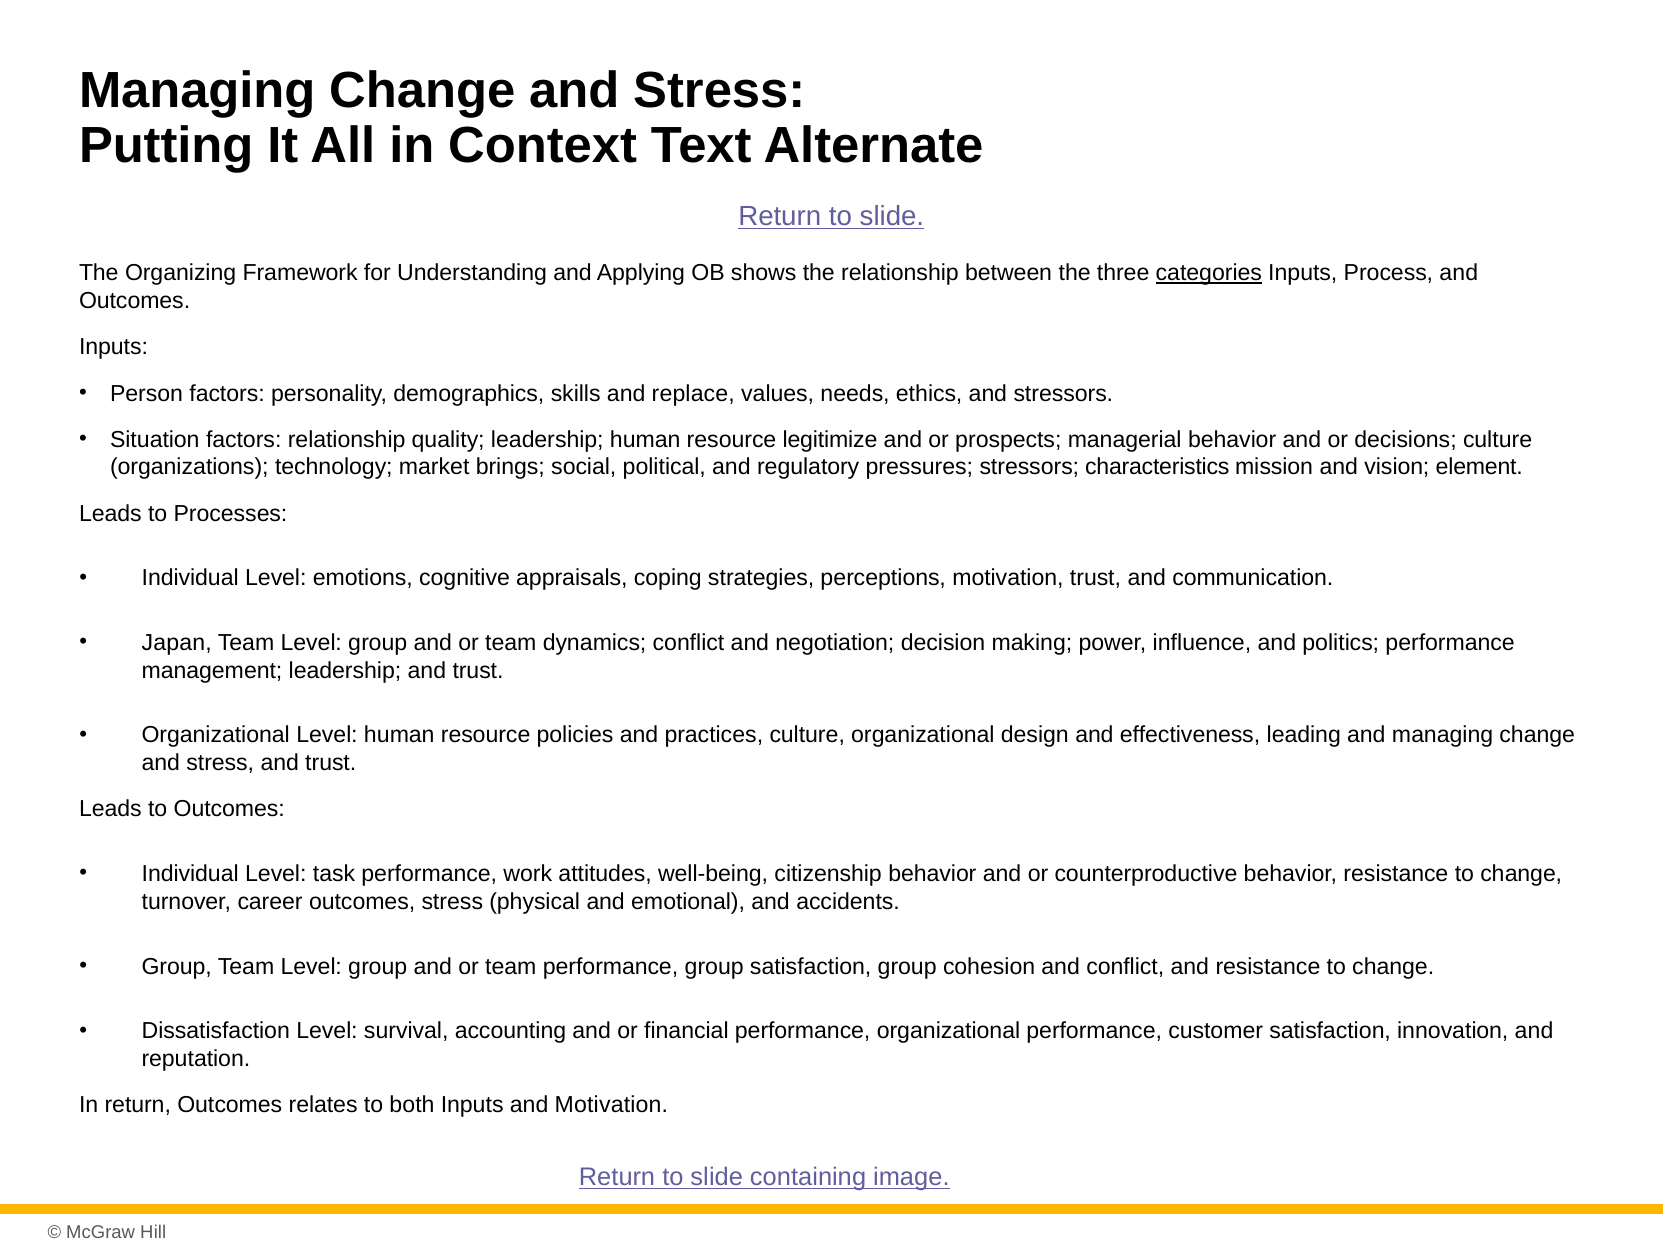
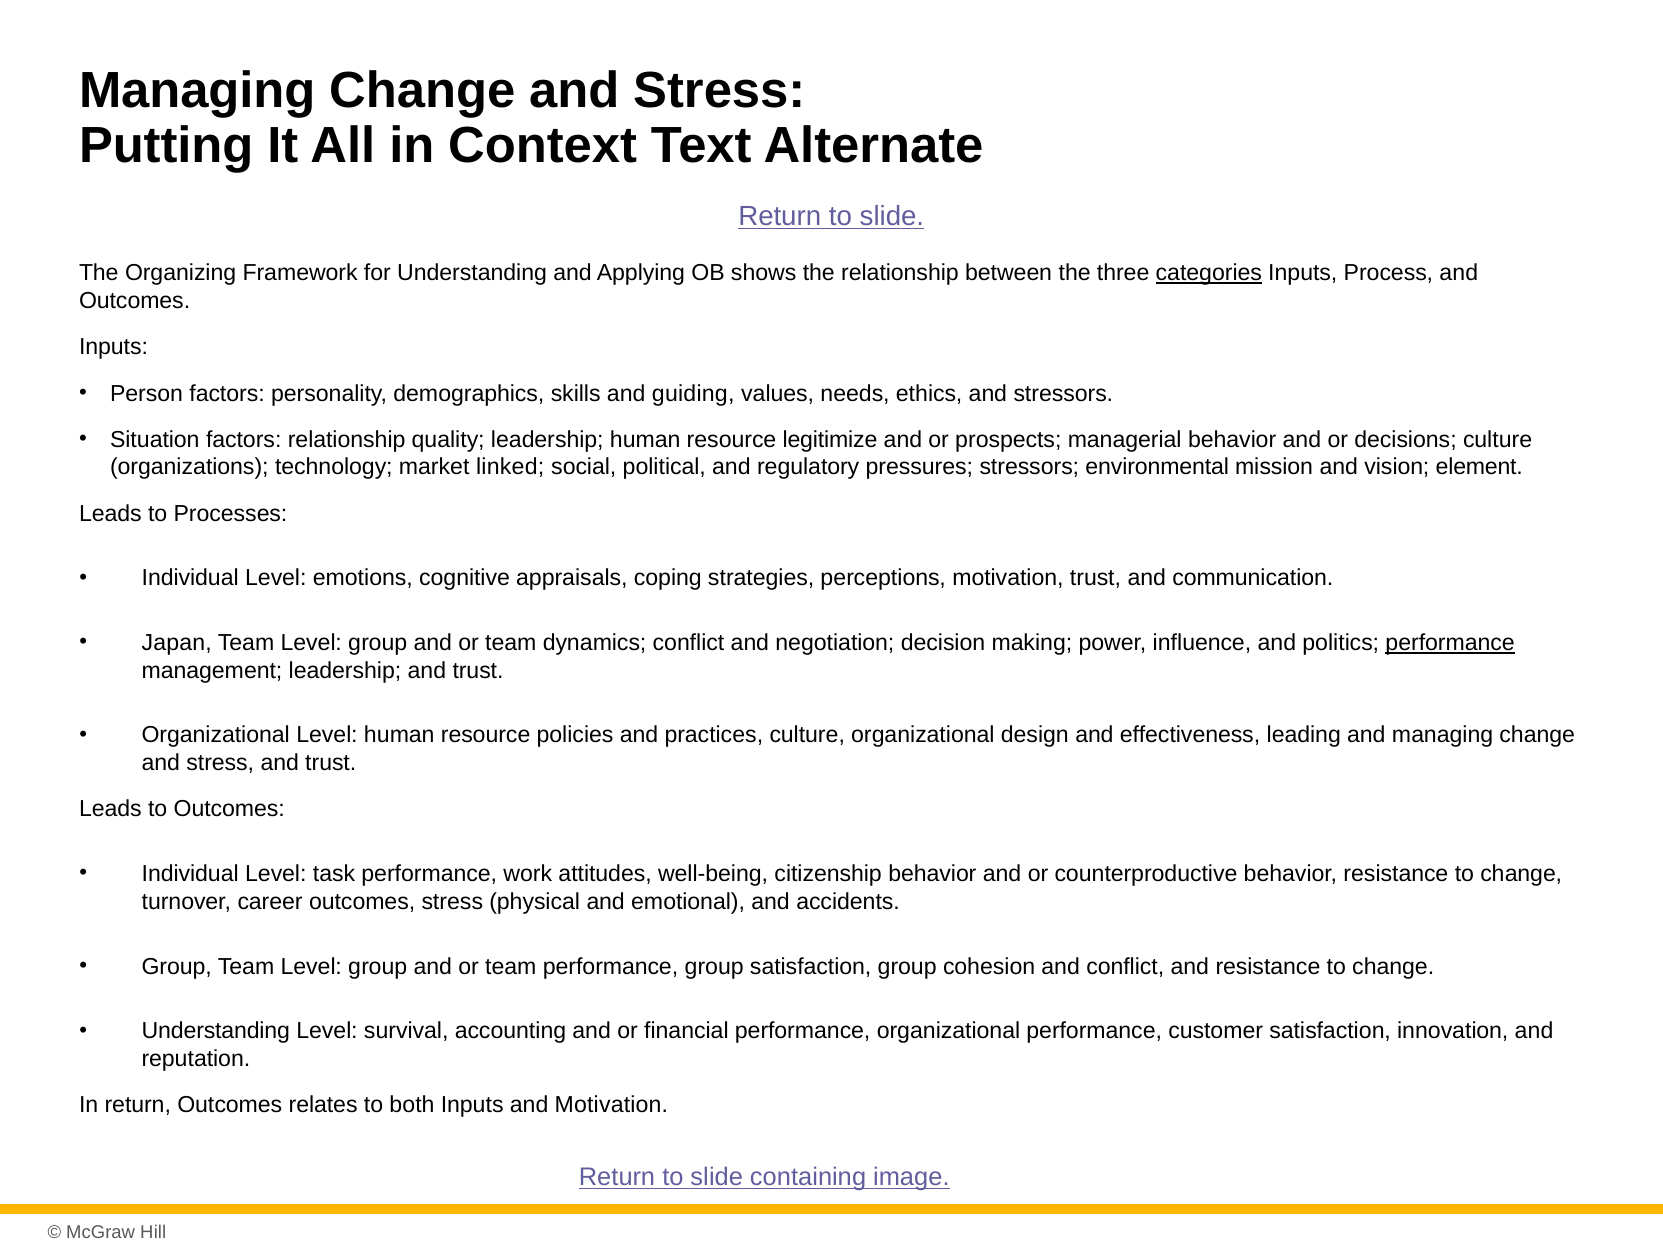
replace: replace -> guiding
brings: brings -> linked
characteristics: characteristics -> environmental
performance at (1450, 643) underline: none -> present
Dissatisfaction at (216, 1031): Dissatisfaction -> Understanding
